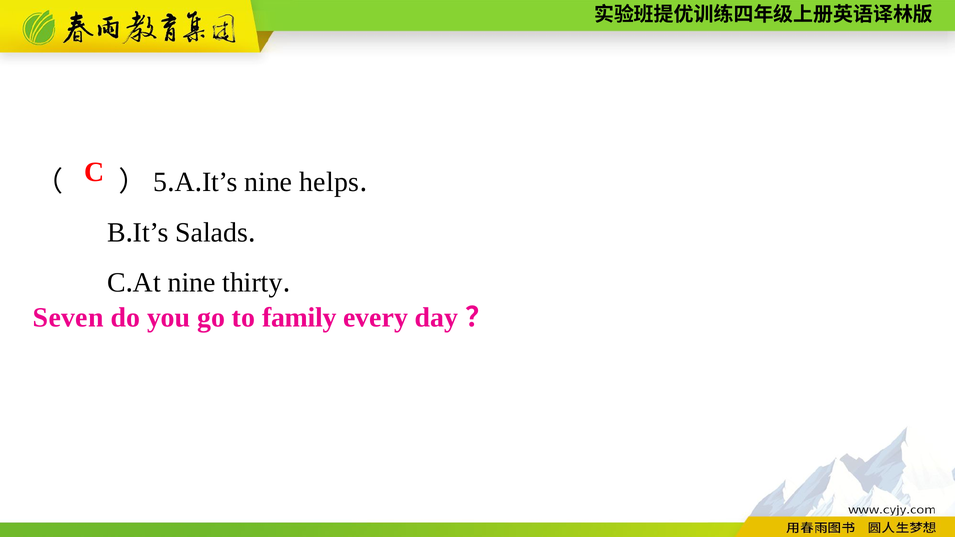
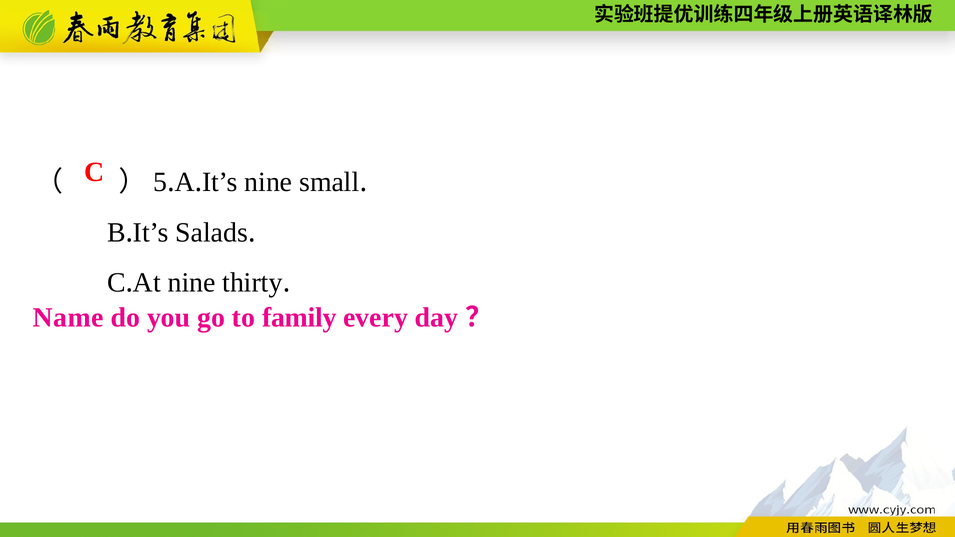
helps: helps -> small
Seven: Seven -> Name
